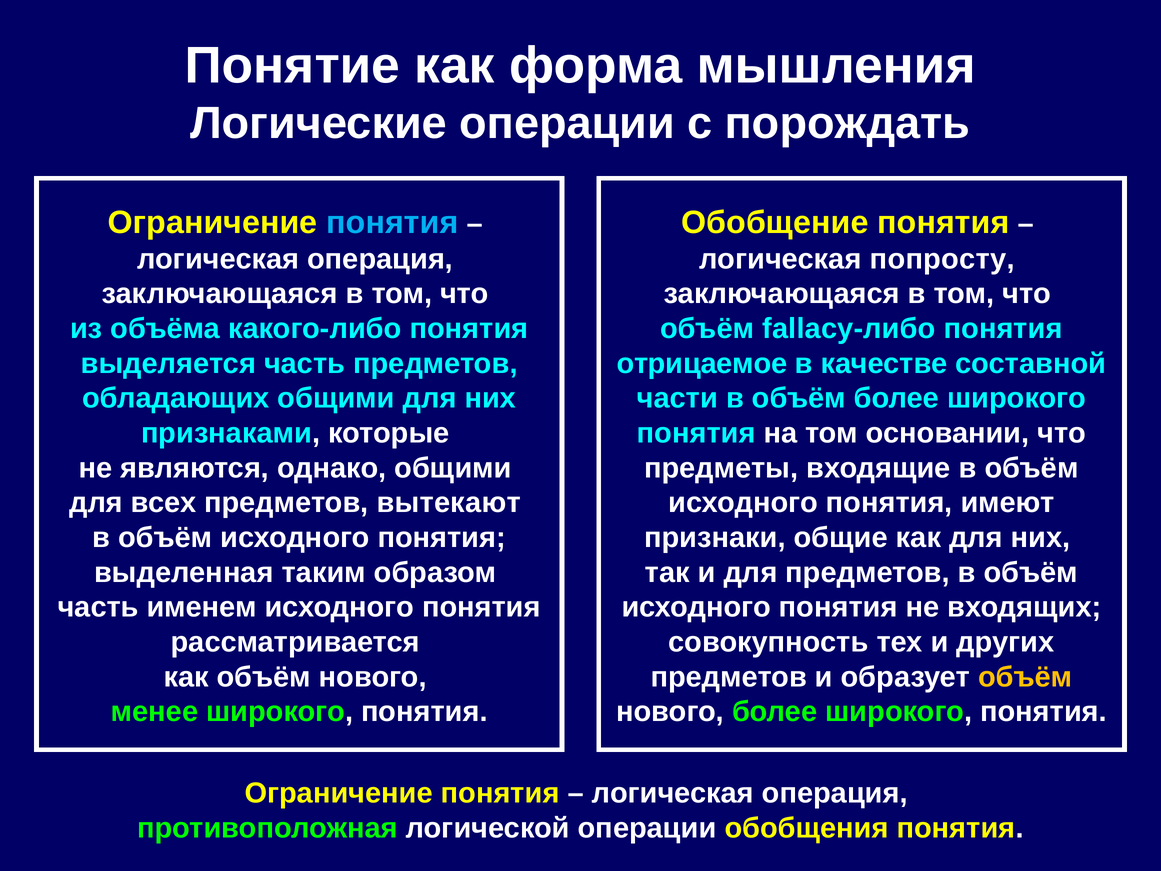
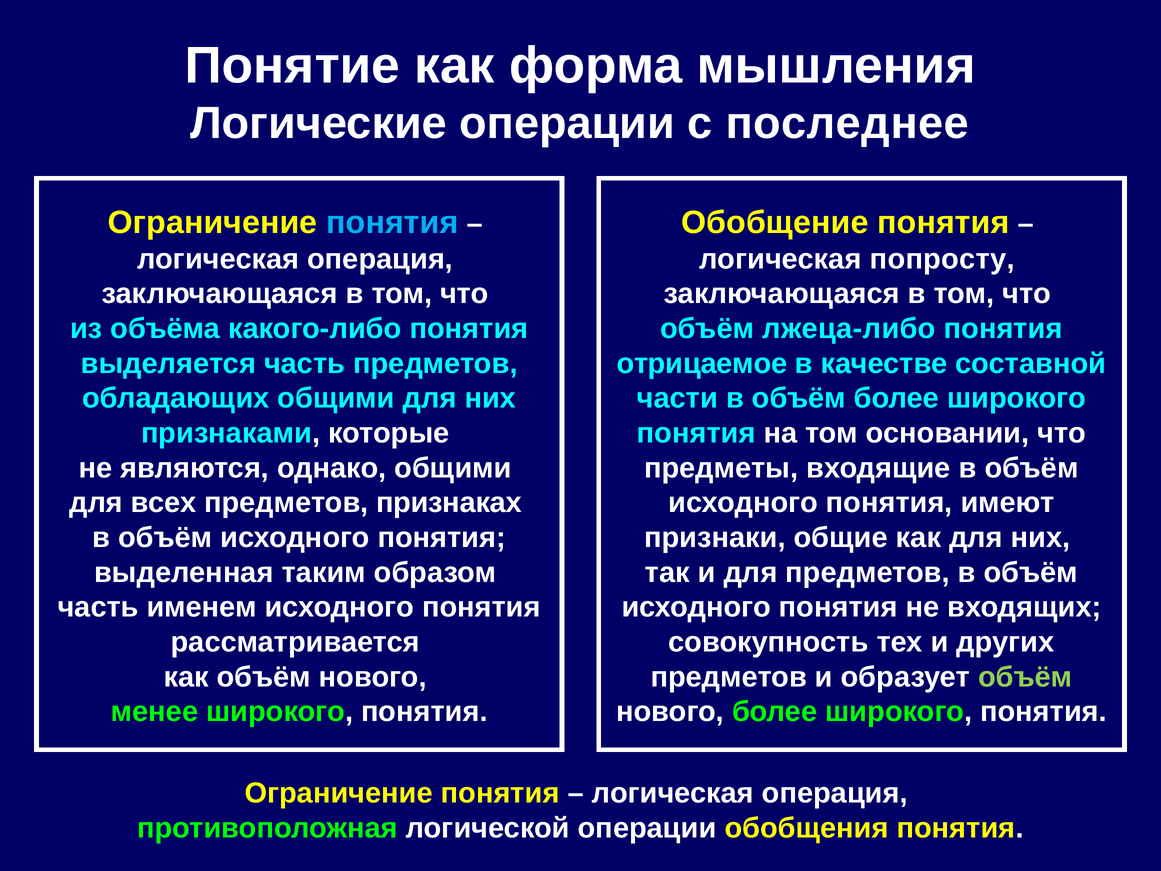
порождать: порождать -> последнее
fallacy-либо: fallacy-либо -> лжеца-либо
вытекают: вытекают -> признаках
объём at (1025, 677) colour: yellow -> light green
